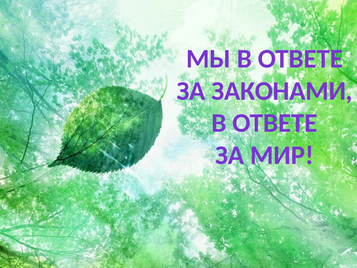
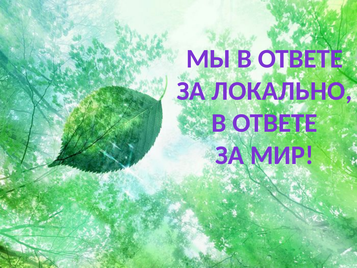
ЗАКОНАМИ: ЗАКОНАМИ -> ЛОКАЛЬНО
